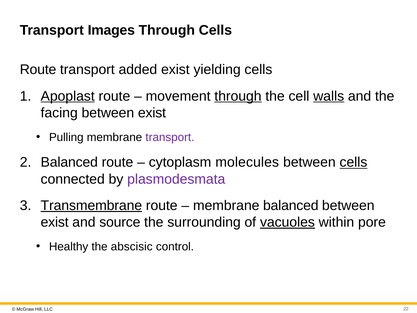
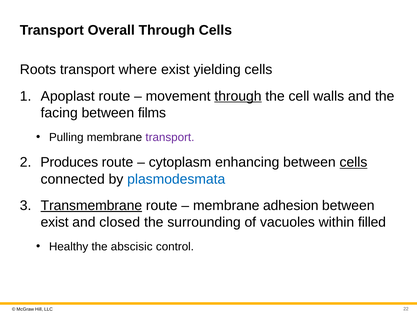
Images: Images -> Overall
Route at (38, 70): Route -> Roots
added: added -> where
Apoplast underline: present -> none
walls underline: present -> none
exist at (152, 113): exist -> films
Balanced at (69, 162): Balanced -> Produces
molecules: molecules -> enhancing
plasmodesmata colour: purple -> blue
membrane balanced: balanced -> adhesion
source: source -> closed
vacuoles underline: present -> none
pore: pore -> filled
